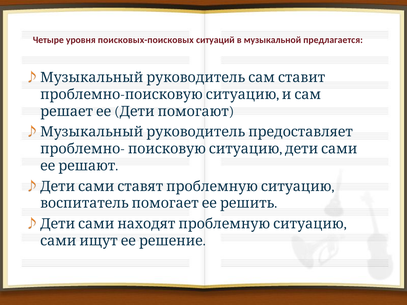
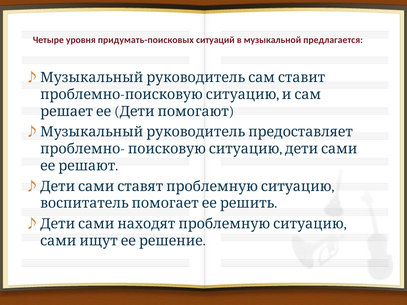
поисковых-поисковых: поисковых-поисковых -> придумать-поисковых
